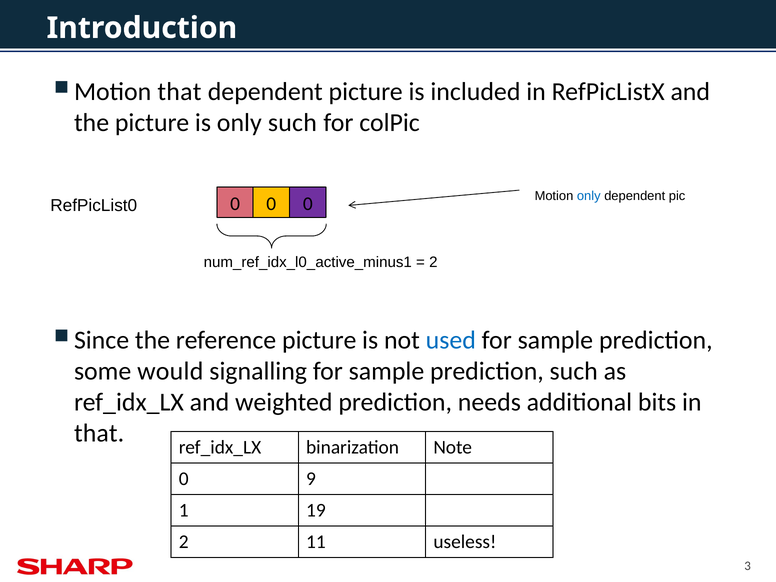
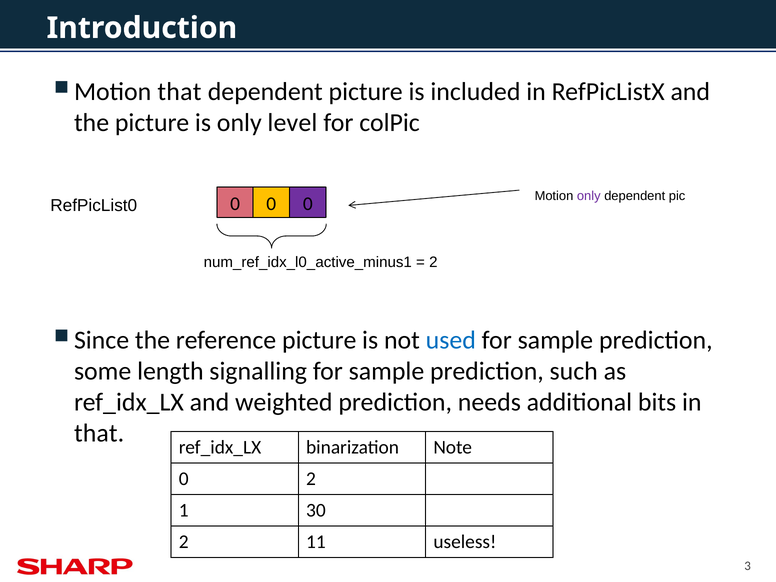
only such: such -> level
only at (589, 196) colour: blue -> purple
would: would -> length
0 9: 9 -> 2
19: 19 -> 30
